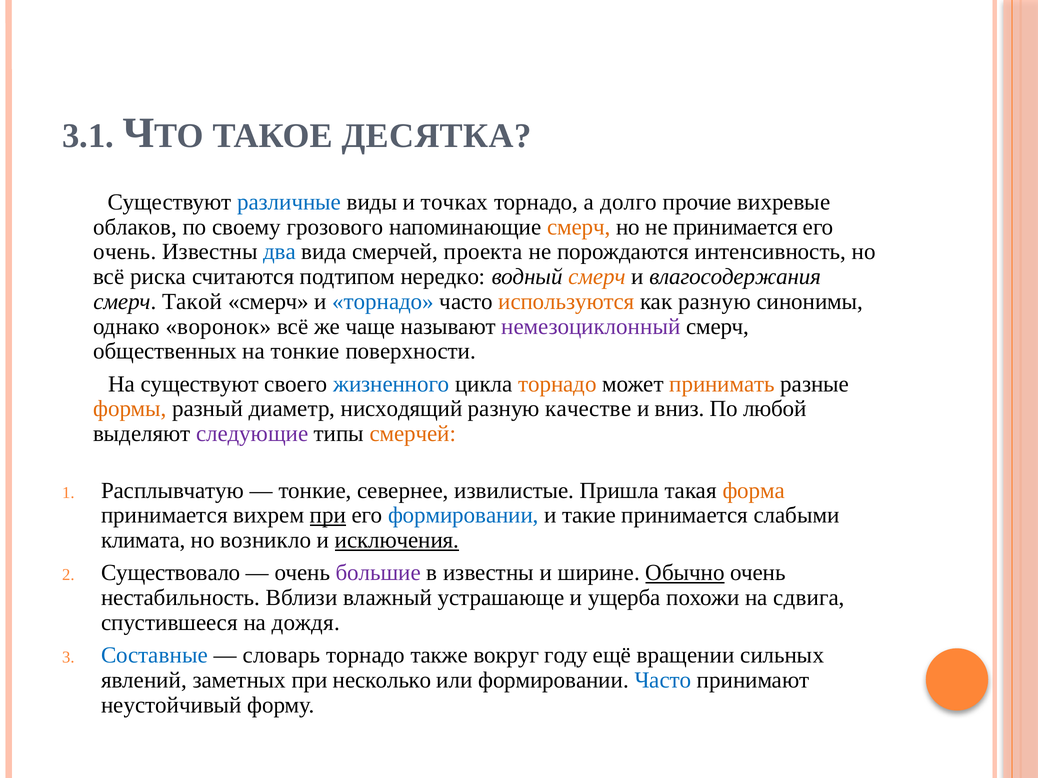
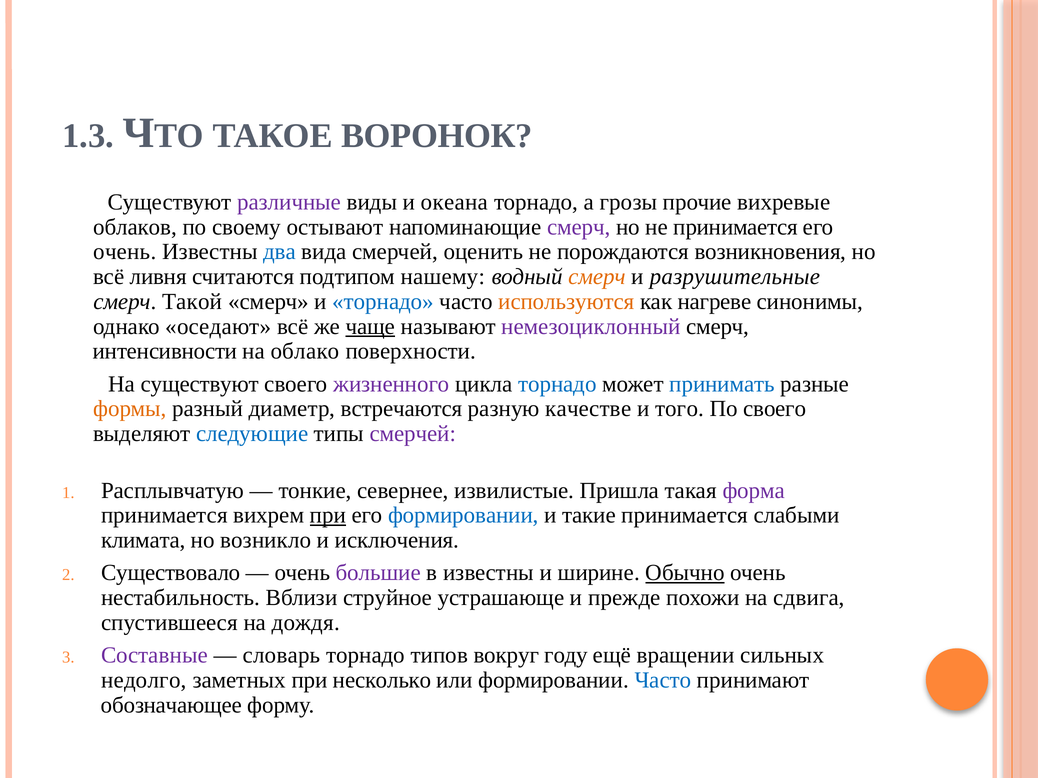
3.1: 3.1 -> 1.3
ДЕСЯТКА: ДЕСЯТКА -> ВОРОНОК
различные colour: blue -> purple
точках: точках -> океана
долго: долго -> грозы
грозового: грозового -> остывают
смерч at (579, 227) colour: orange -> purple
проекта: проекта -> оценить
интенсивность: интенсивность -> возникновения
риска: риска -> ливня
нередко: нередко -> нашему
влагосодержания: влагосодержания -> разрушительные
как разную: разную -> нагреве
воронок: воронок -> оседают
чаще underline: none -> present
общественных: общественных -> интенсивности
на тонкие: тонкие -> облако
жизненного colour: blue -> purple
торнадо at (557, 384) colour: orange -> blue
принимать colour: orange -> blue
нисходящий: нисходящий -> встречаются
вниз: вниз -> того
По любой: любой -> своего
следующие colour: purple -> blue
смерчей at (413, 434) colour: orange -> purple
форма colour: orange -> purple
исключения underline: present -> none
влажный: влажный -> струйное
ущерба: ущерба -> прежде
Составные colour: blue -> purple
также: также -> типов
явлений: явлений -> недолго
неустойчивый: неустойчивый -> обозначающее
